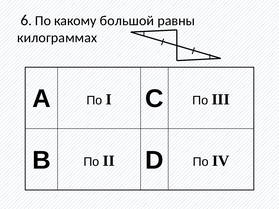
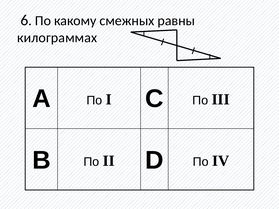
большой: большой -> смежных
